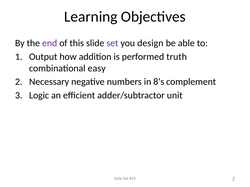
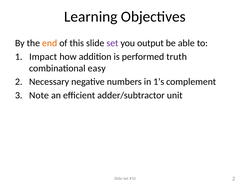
end colour: purple -> orange
design: design -> output
Output: Output -> Impact
8’s: 8’s -> 1’s
Logic: Logic -> Note
